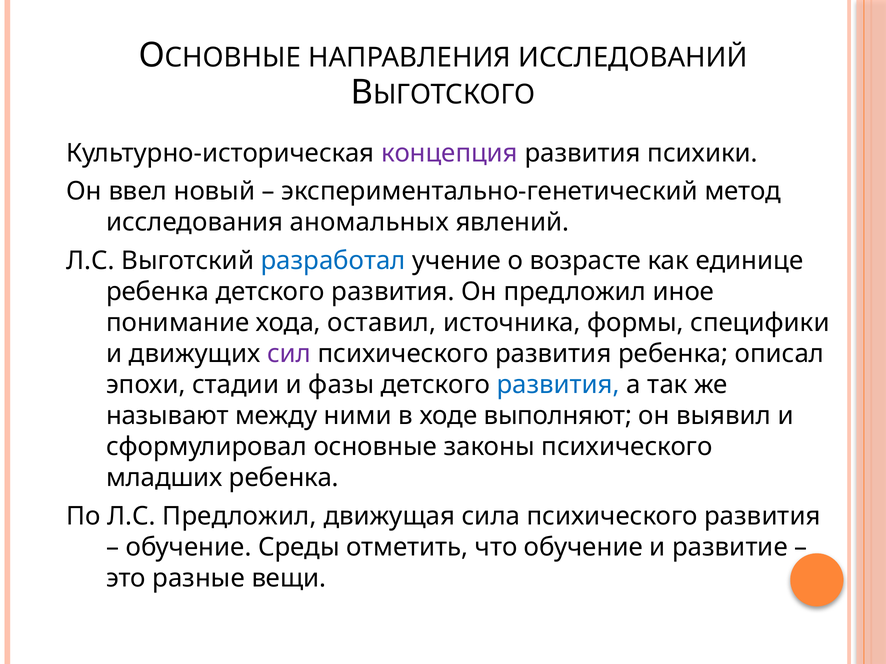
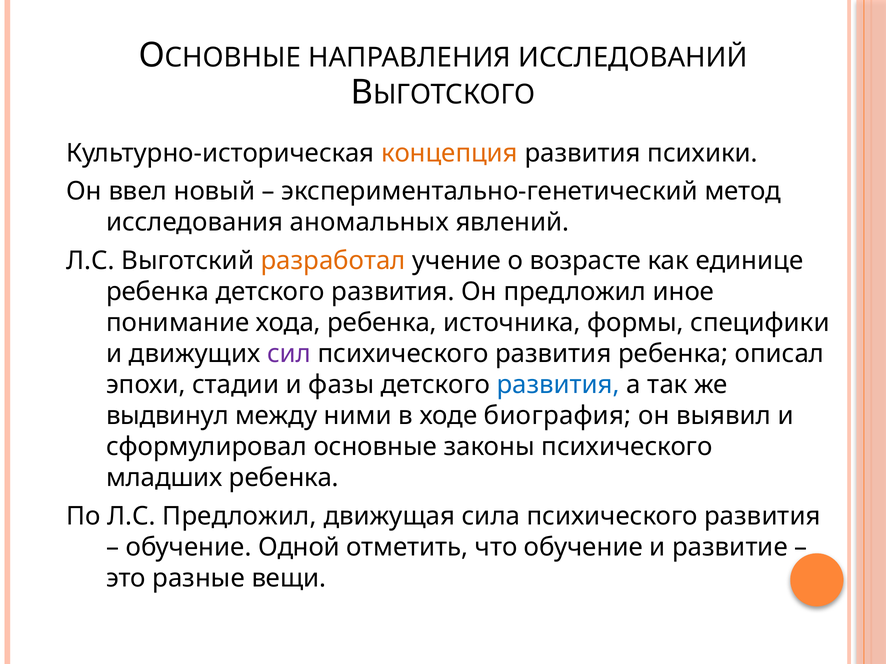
концепция colour: purple -> orange
разработал colour: blue -> orange
хода оставил: оставил -> ребенка
называют: называют -> выдвинул
выполняют: выполняют -> биография
Среды: Среды -> Одной
